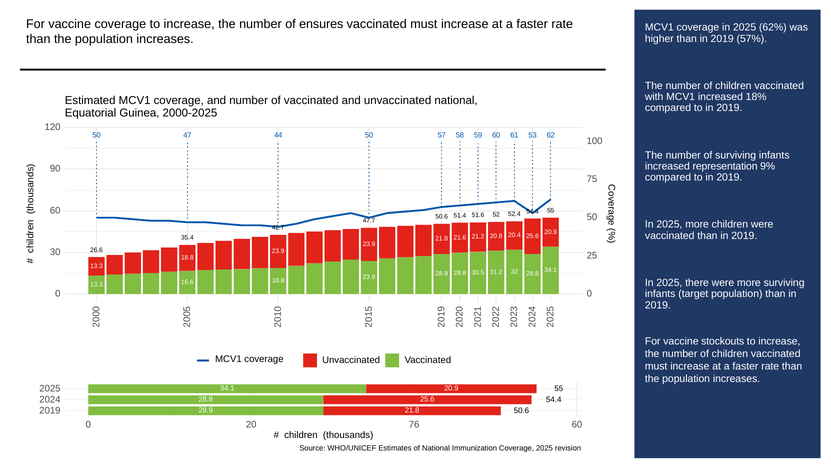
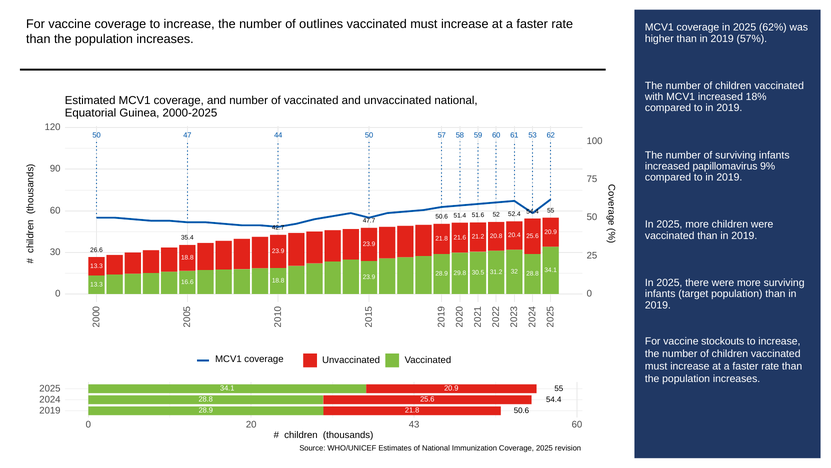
ensures: ensures -> outlines
representation: representation -> papillomavirus
76: 76 -> 43
